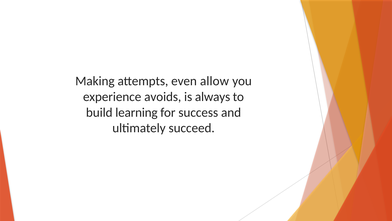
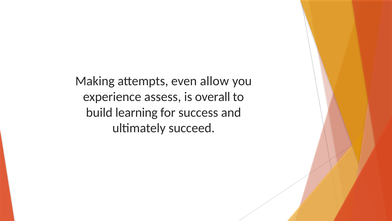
avoids: avoids -> assess
always: always -> overall
